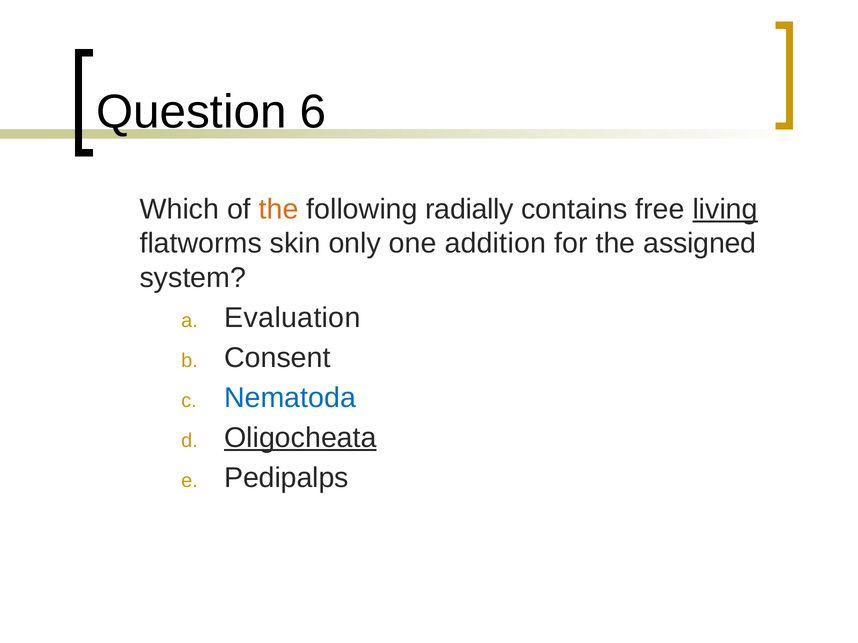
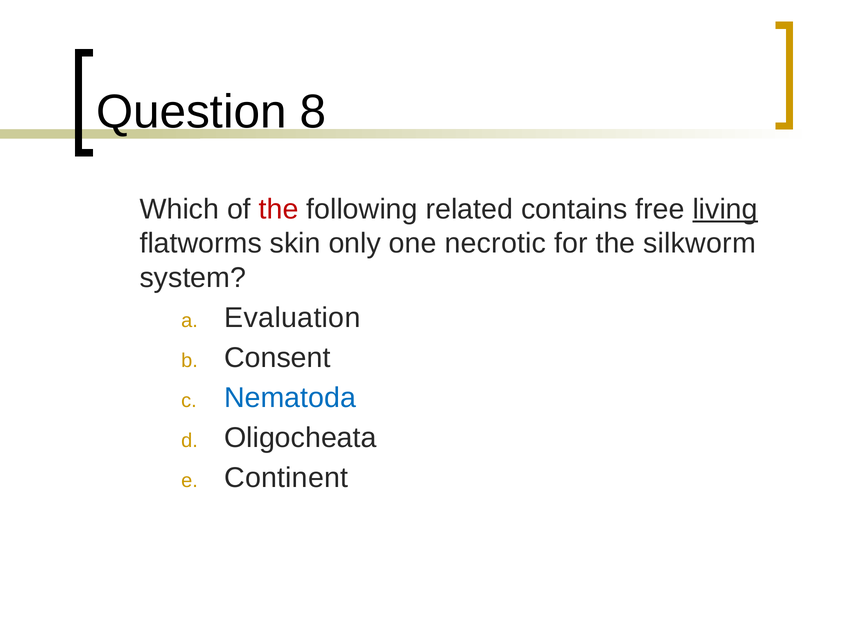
6: 6 -> 8
the at (279, 209) colour: orange -> red
radially: radially -> related
addition: addition -> necrotic
assigned: assigned -> silkworm
Oligocheata underline: present -> none
Pedipalps: Pedipalps -> Continent
